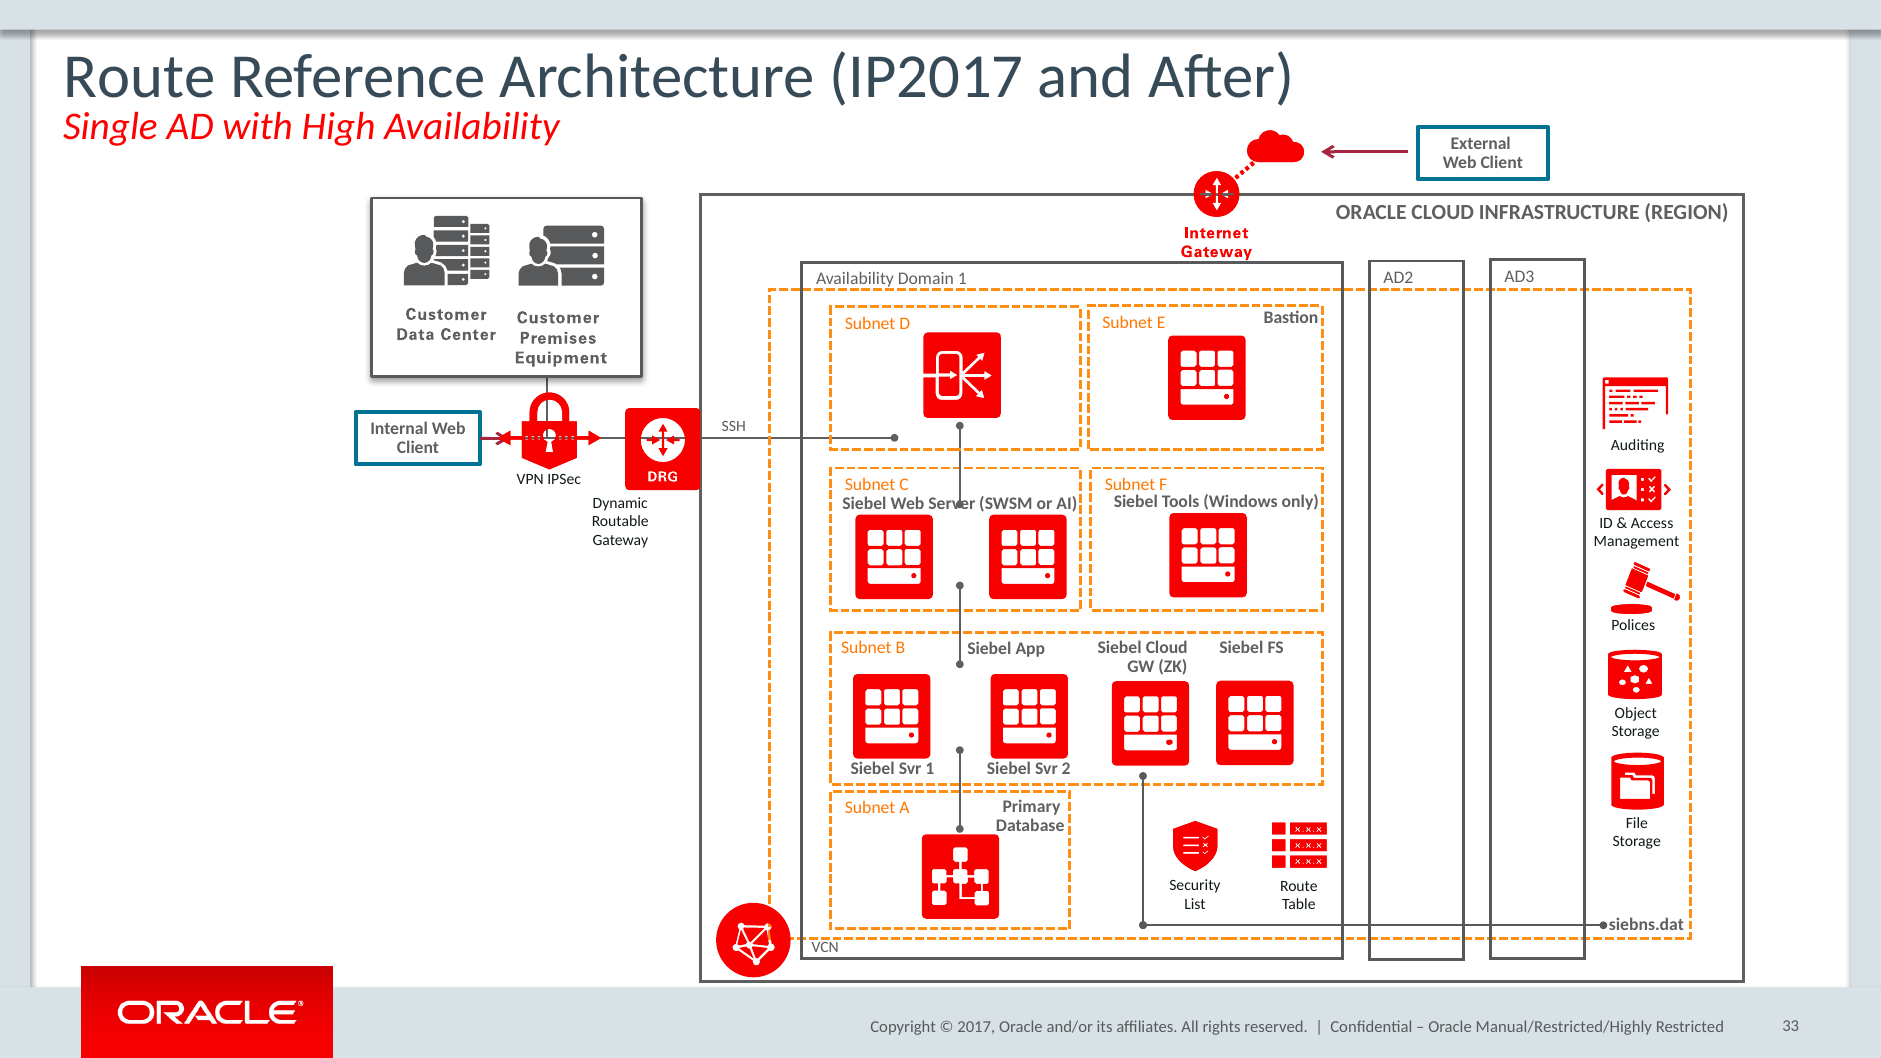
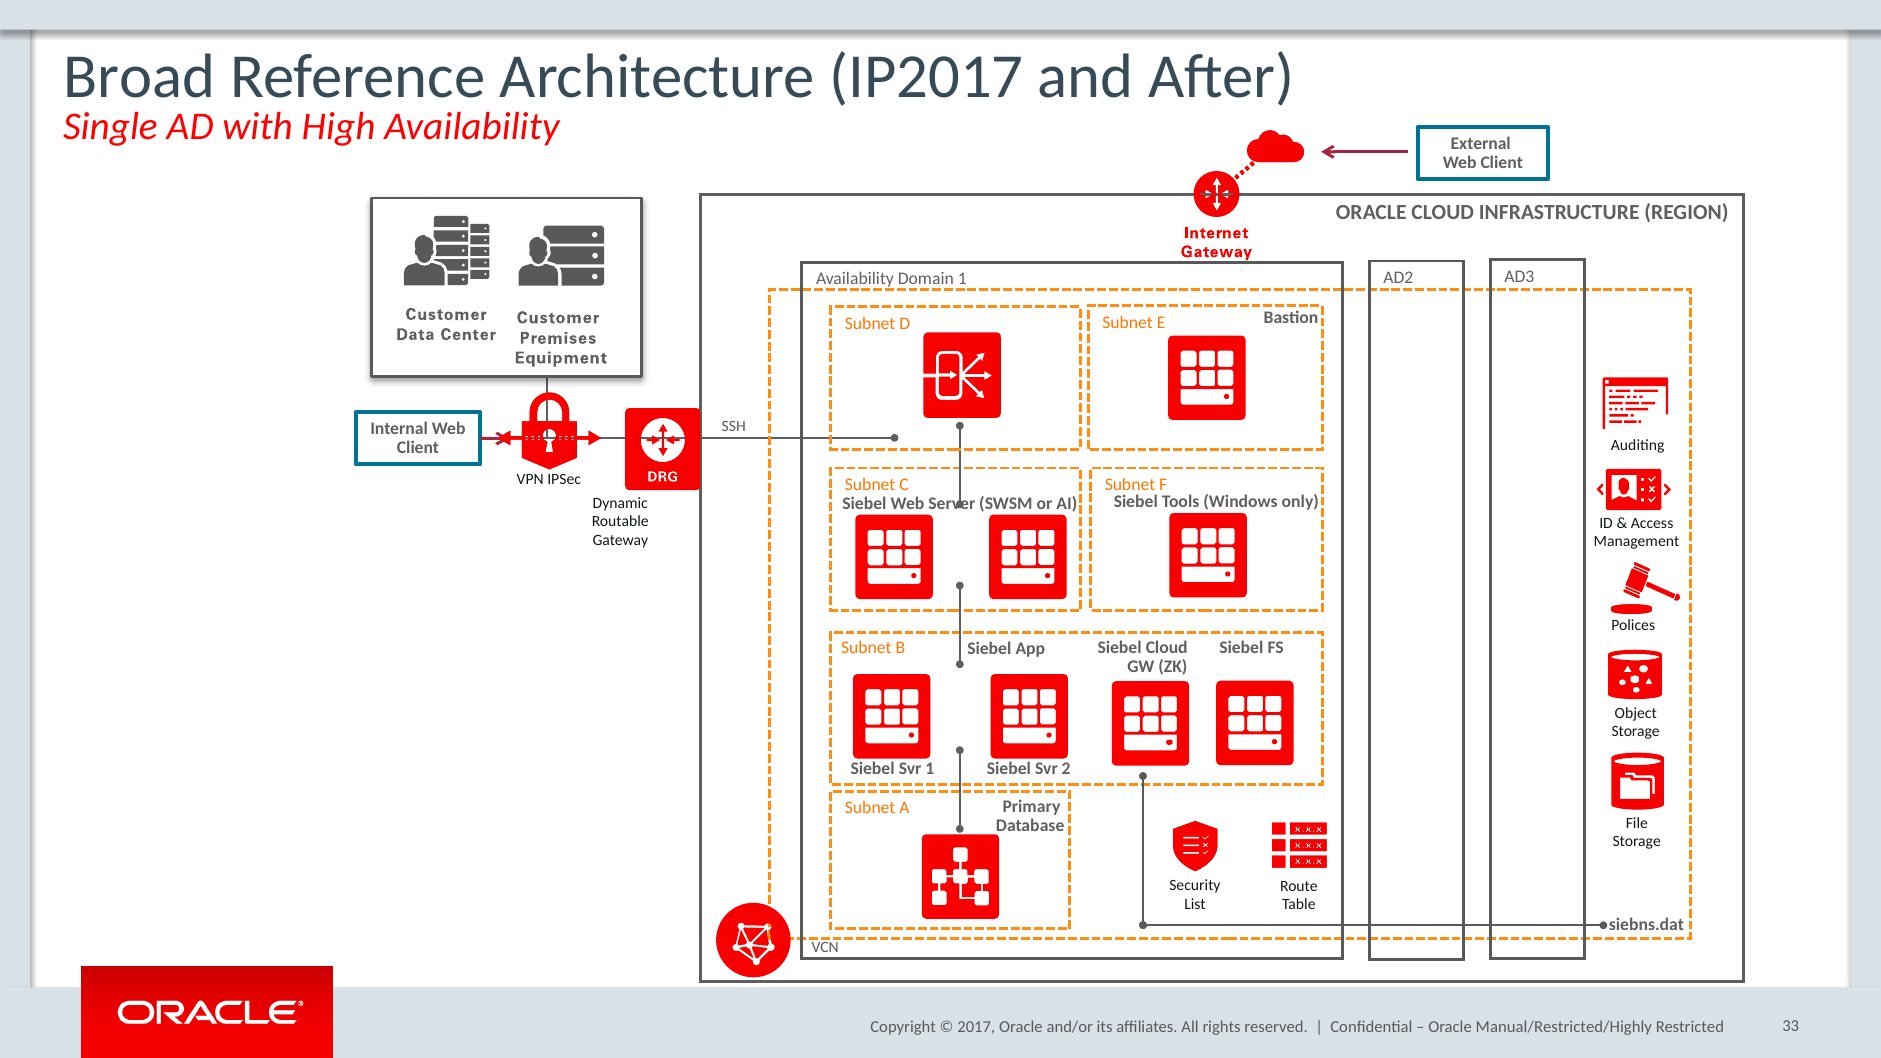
Route at (139, 77): Route -> Broad
